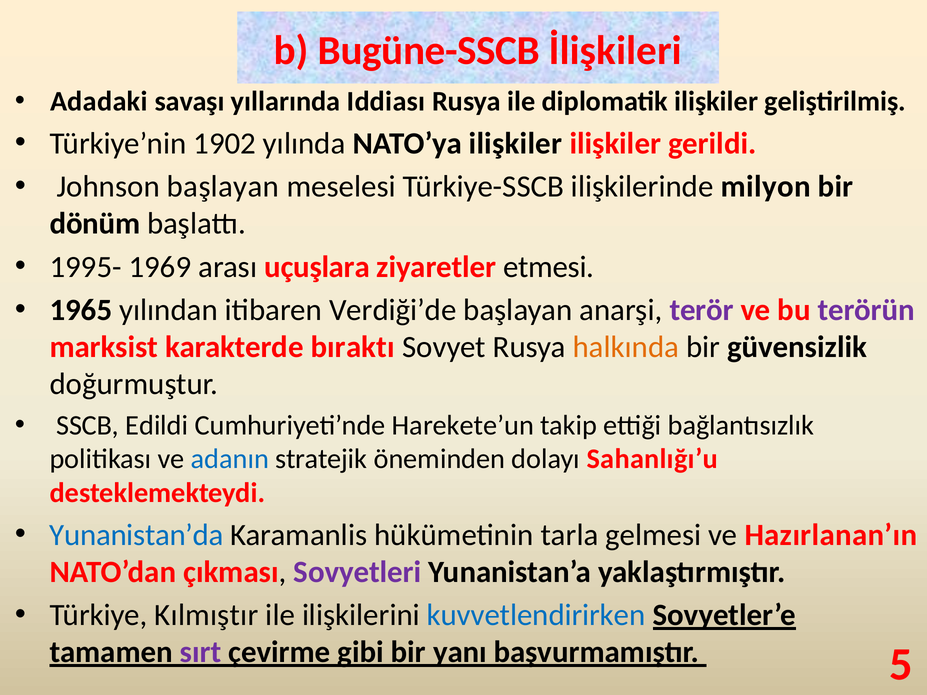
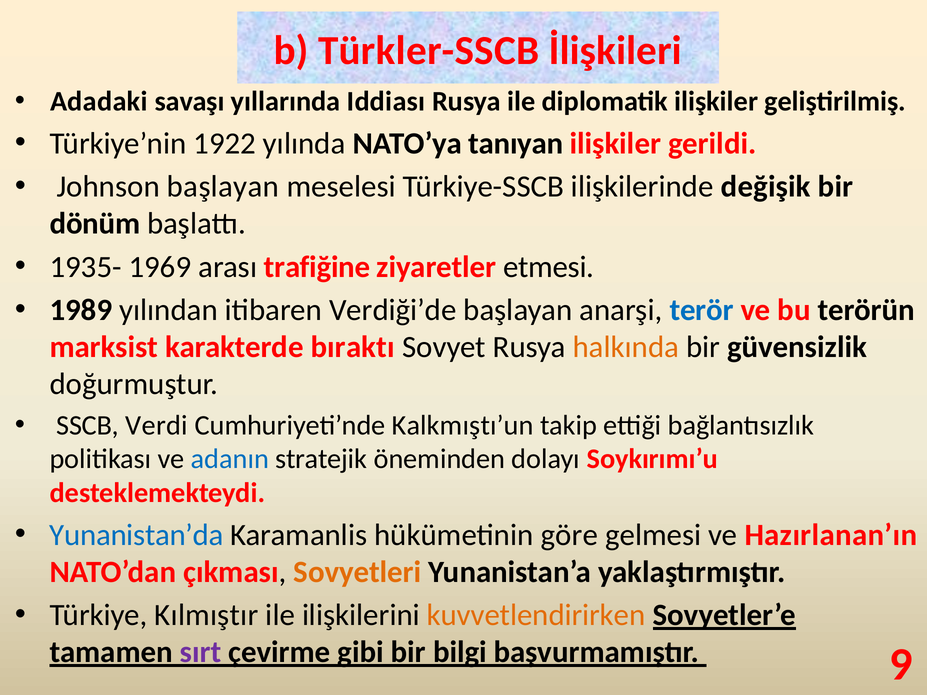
Bugüne-SSCB: Bugüne-SSCB -> Türkler-SSCB
1902: 1902 -> 1922
NATO’ya ilişkiler: ilişkiler -> tanıyan
milyon: milyon -> değişik
1995-: 1995- -> 1935-
uçuşlara: uçuşlara -> trafiğine
1965: 1965 -> 1989
terör colour: purple -> blue
terörün colour: purple -> black
Edildi: Edildi -> Verdi
Harekete’un: Harekete’un -> Kalkmıştı’un
Sahanlığı’u: Sahanlığı’u -> Soykırımı’u
tarla: tarla -> göre
Sovyetleri colour: purple -> orange
kuvvetlendirirken colour: blue -> orange
yanı: yanı -> bilgi
5: 5 -> 9
